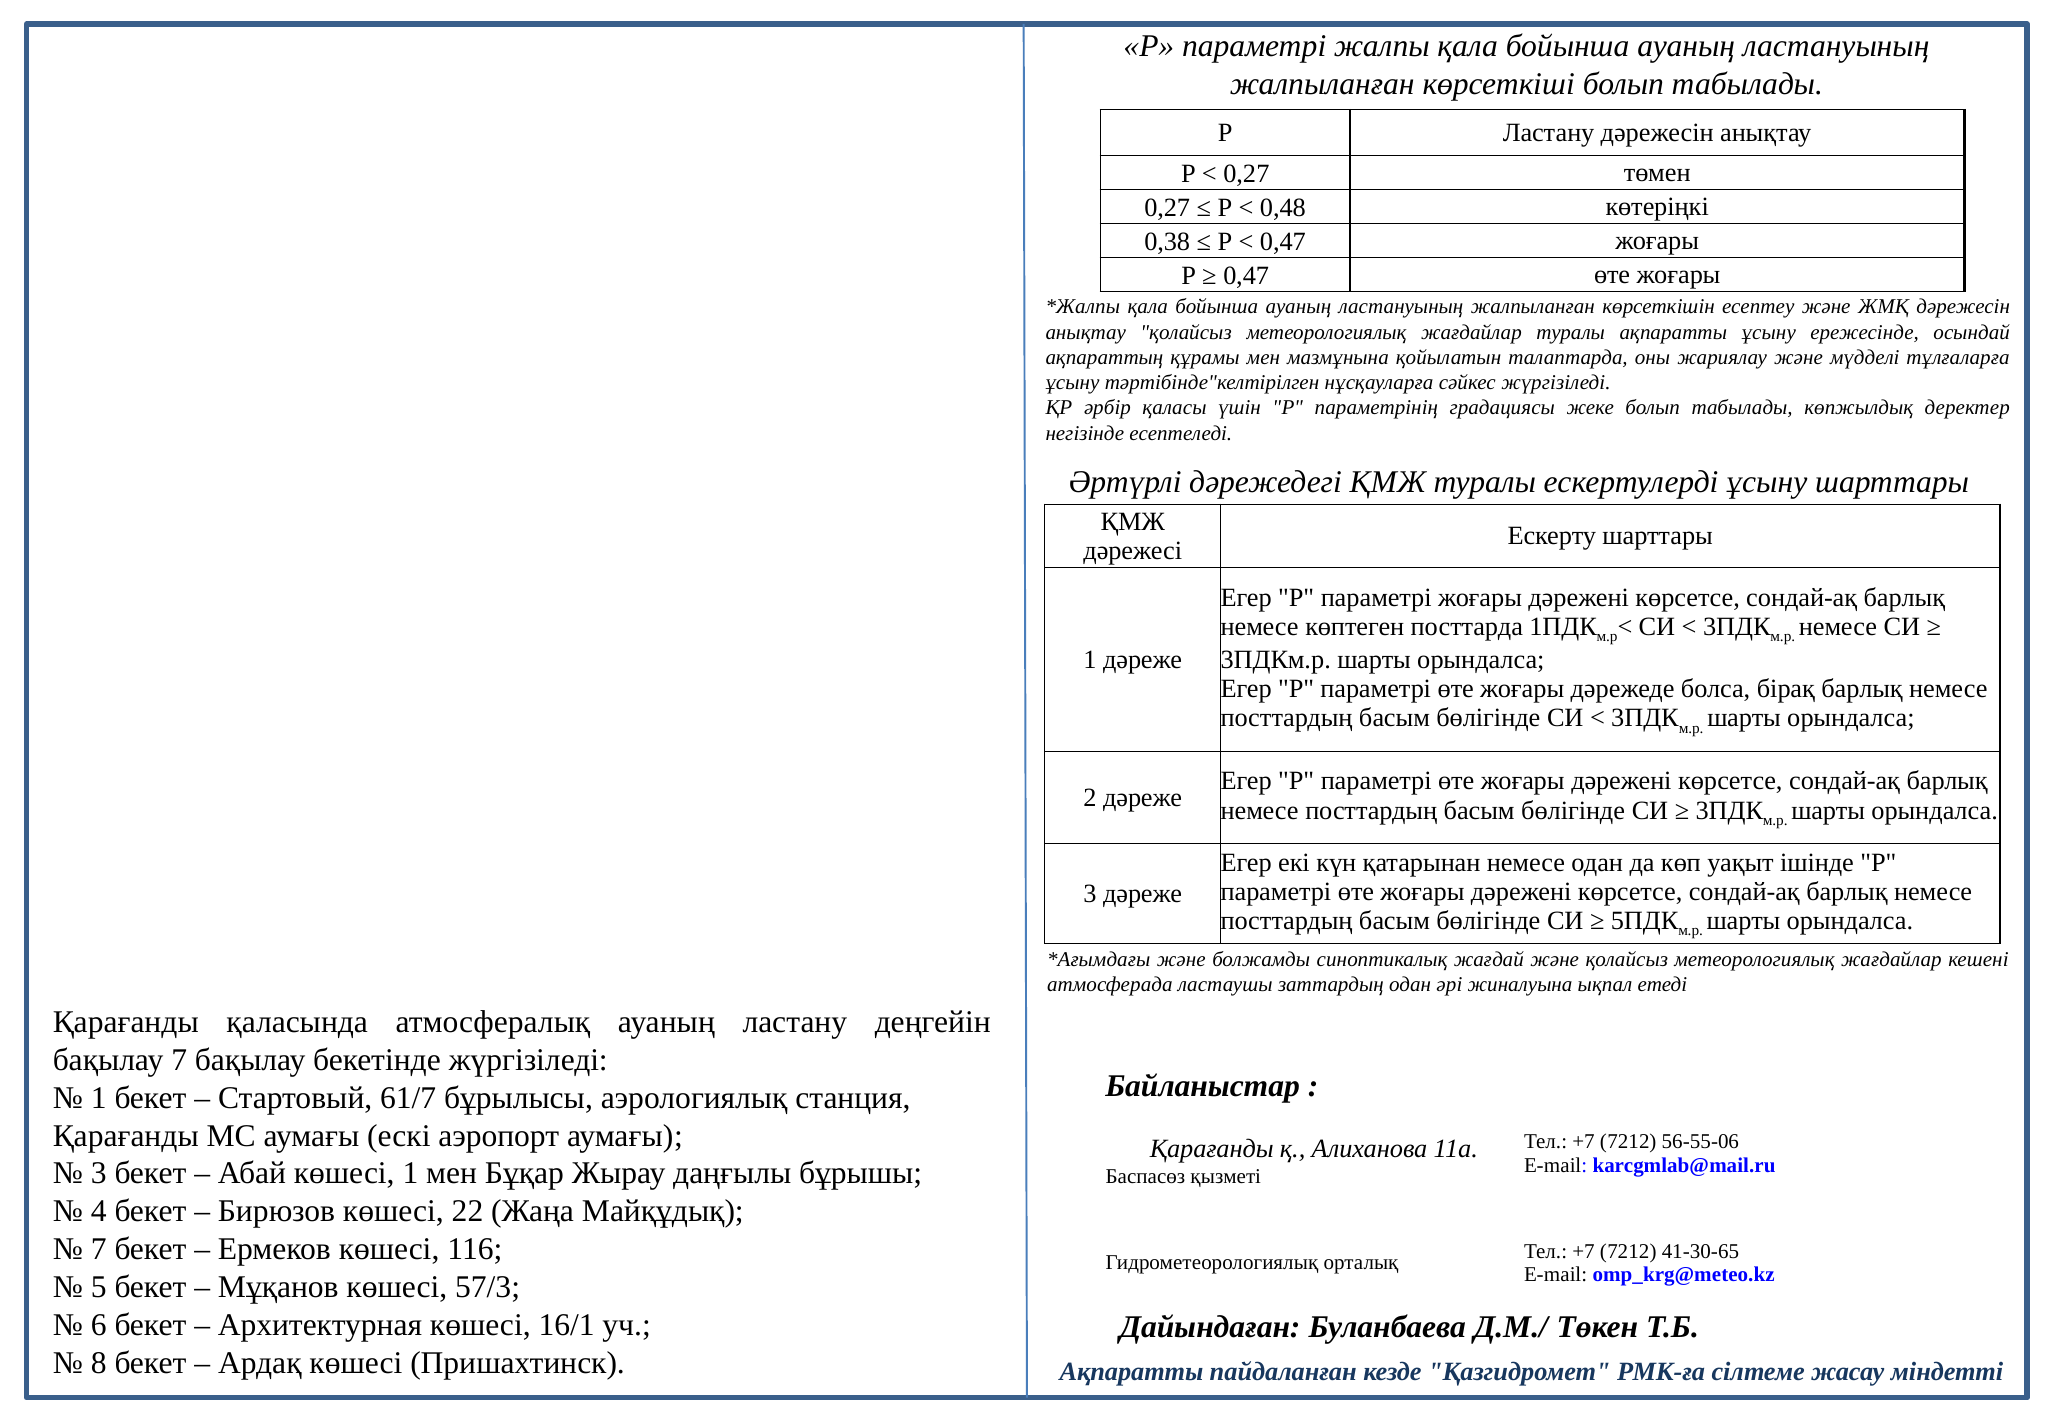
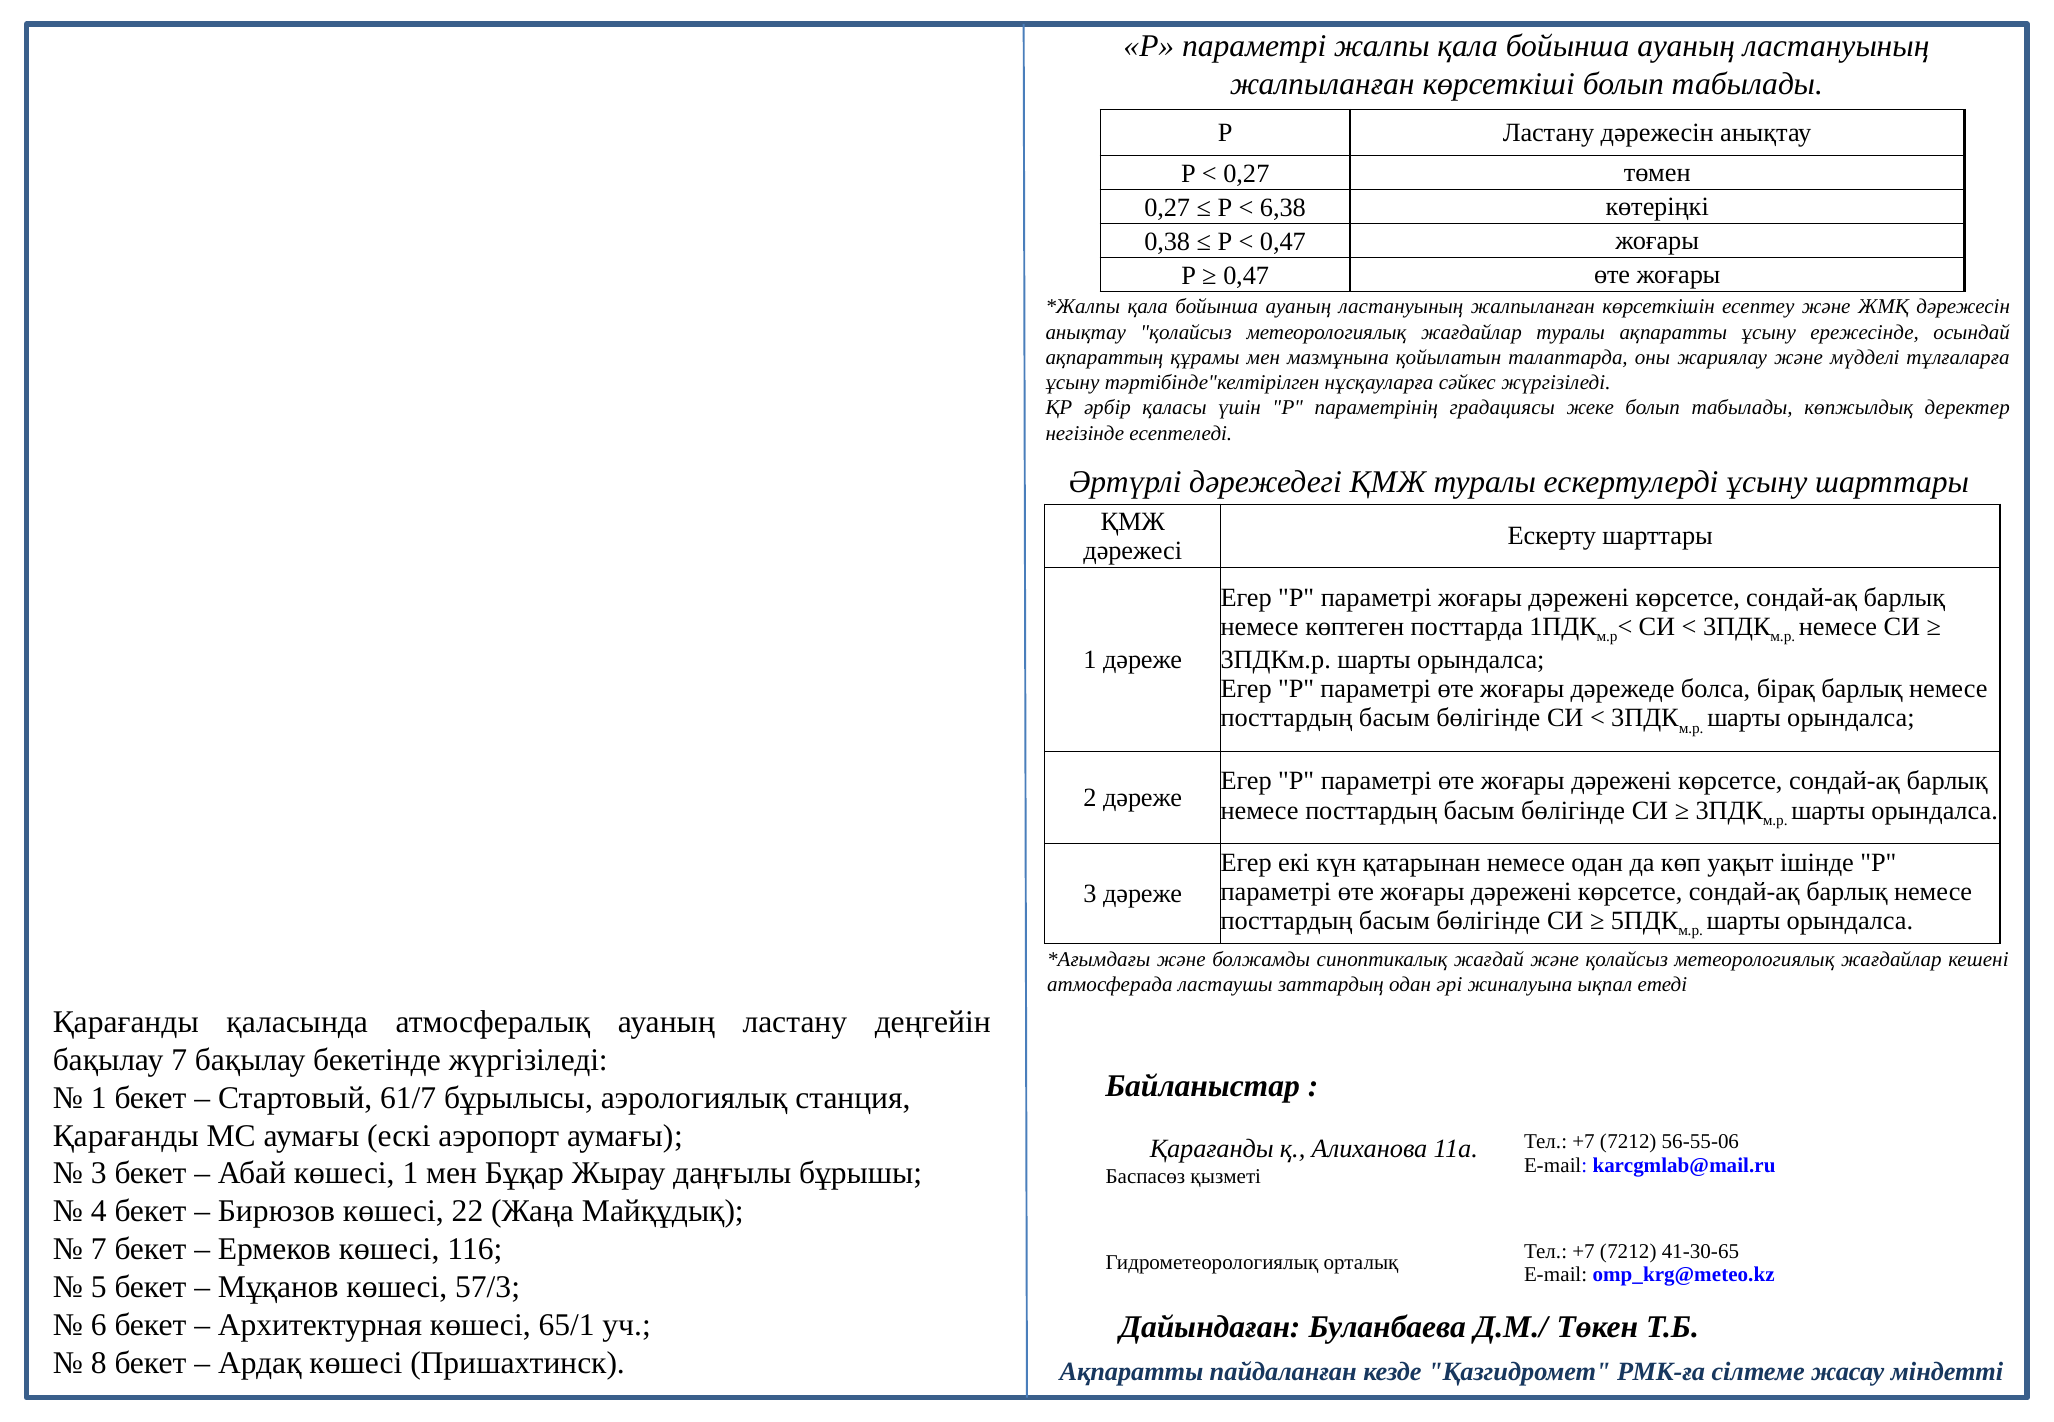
0,48: 0,48 -> 6,38
16/1: 16/1 -> 65/1
